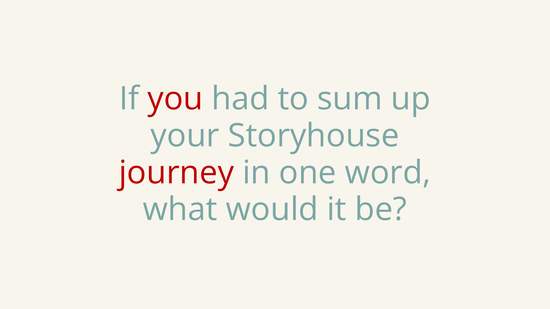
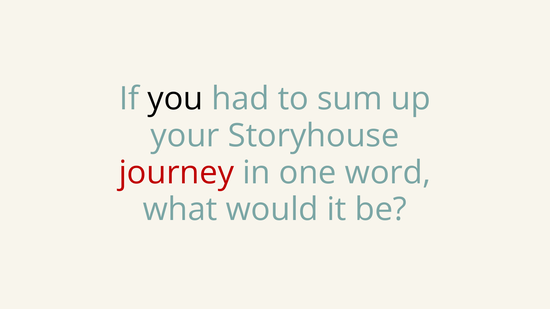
you colour: red -> black
